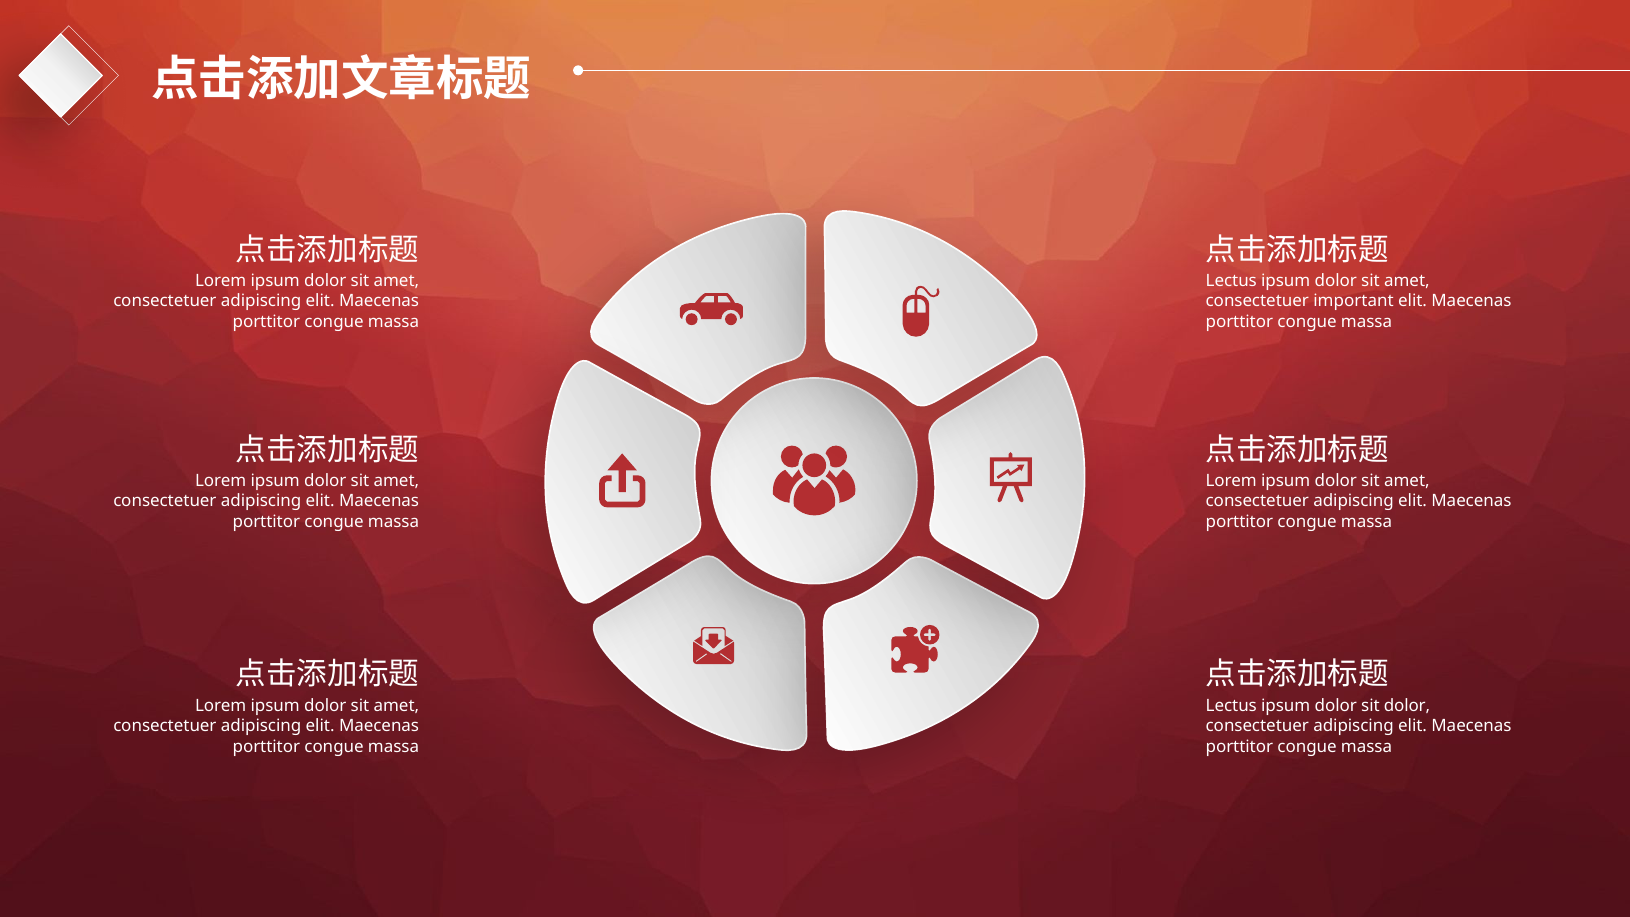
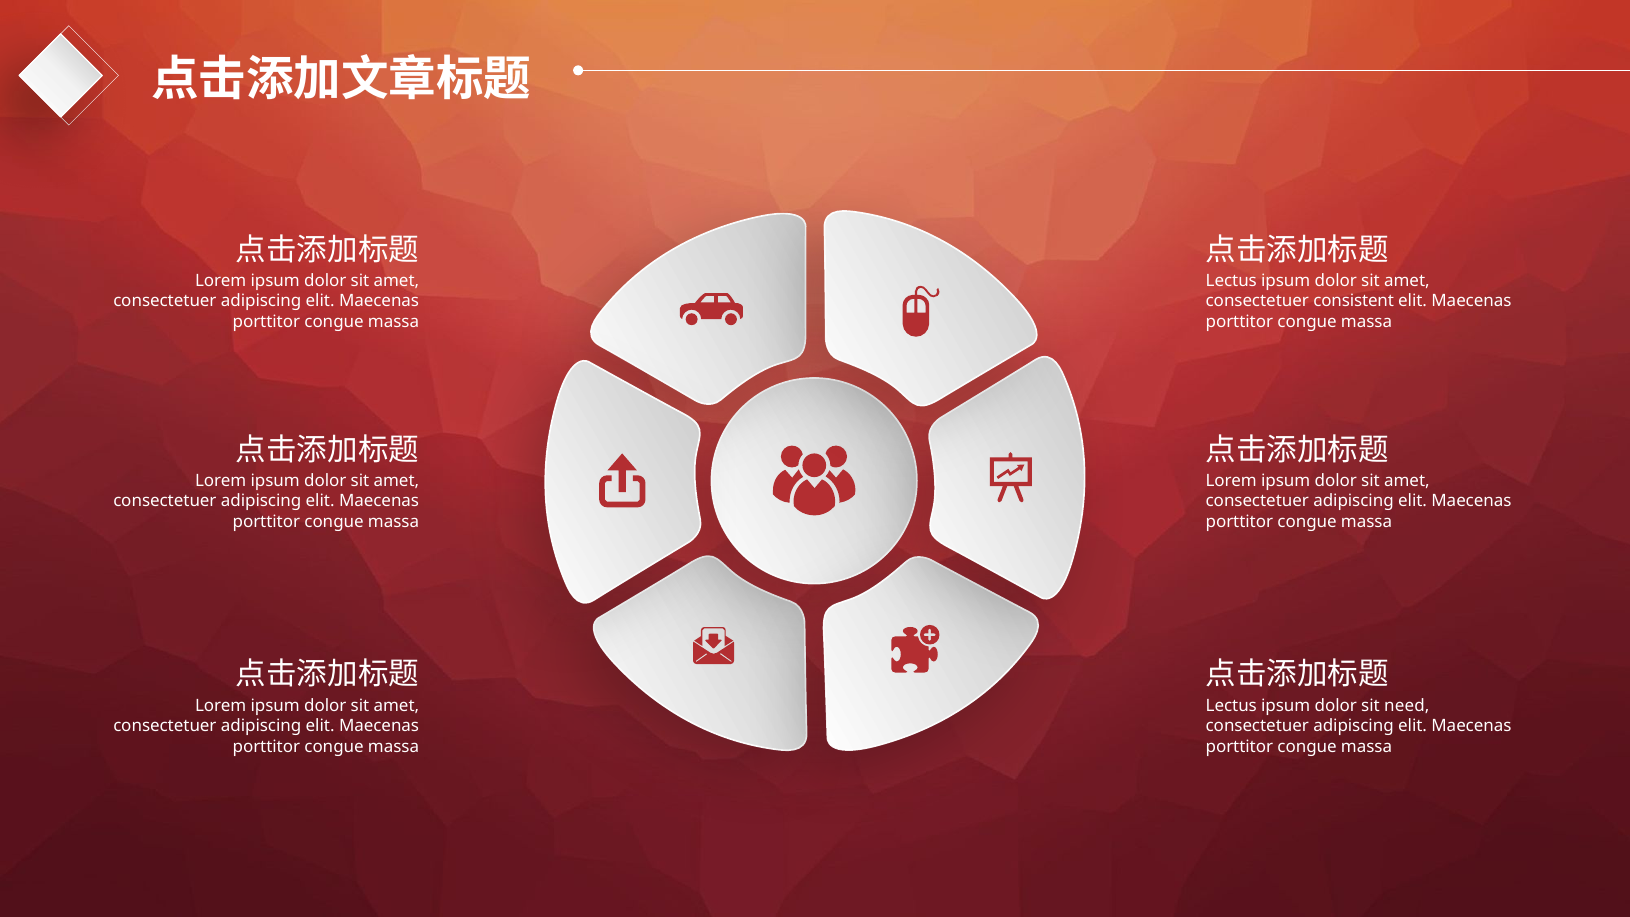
important: important -> consistent
sit dolor: dolor -> need
